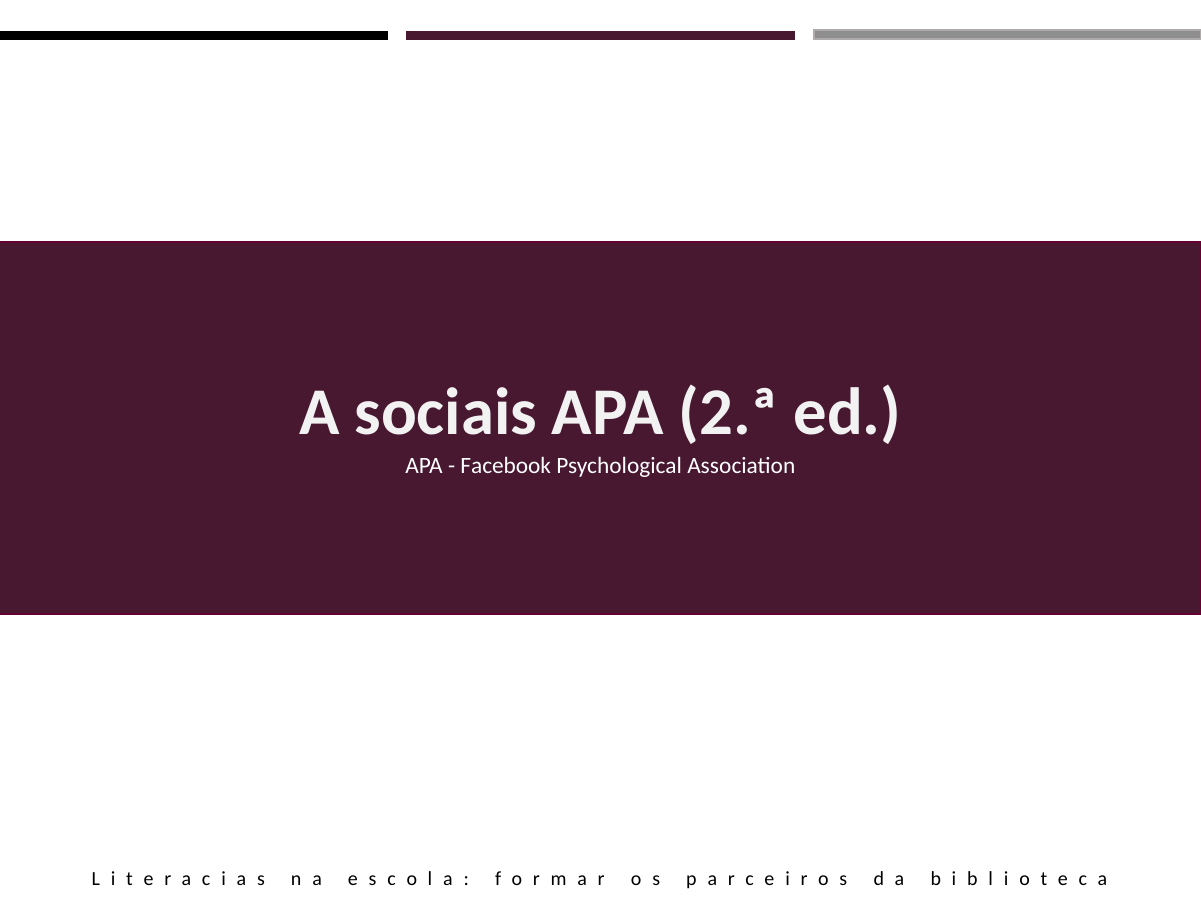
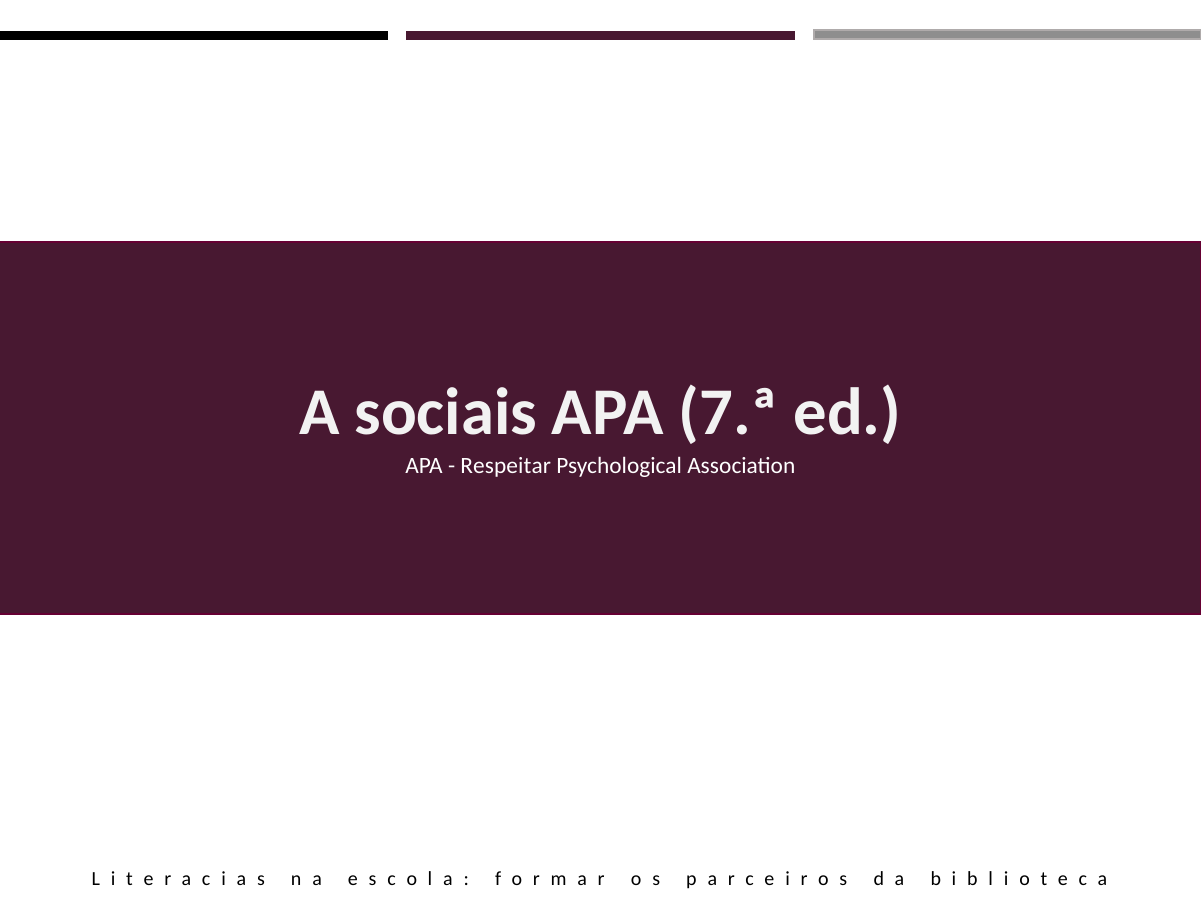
2.ª: 2.ª -> 7.ª
Facebook: Facebook -> Respeitar
